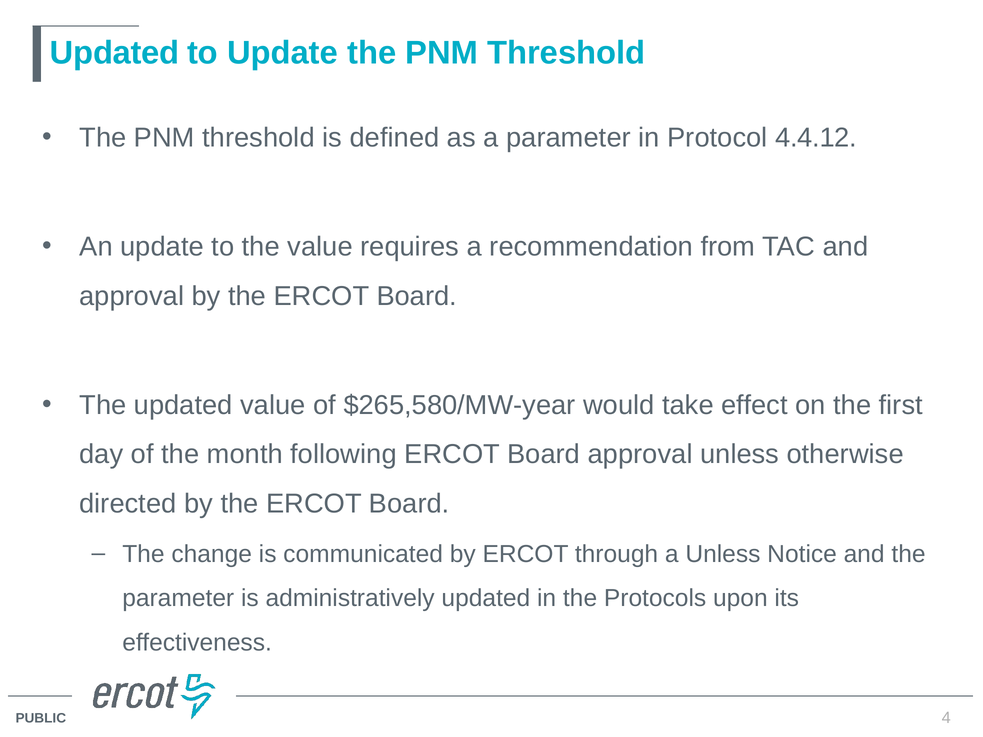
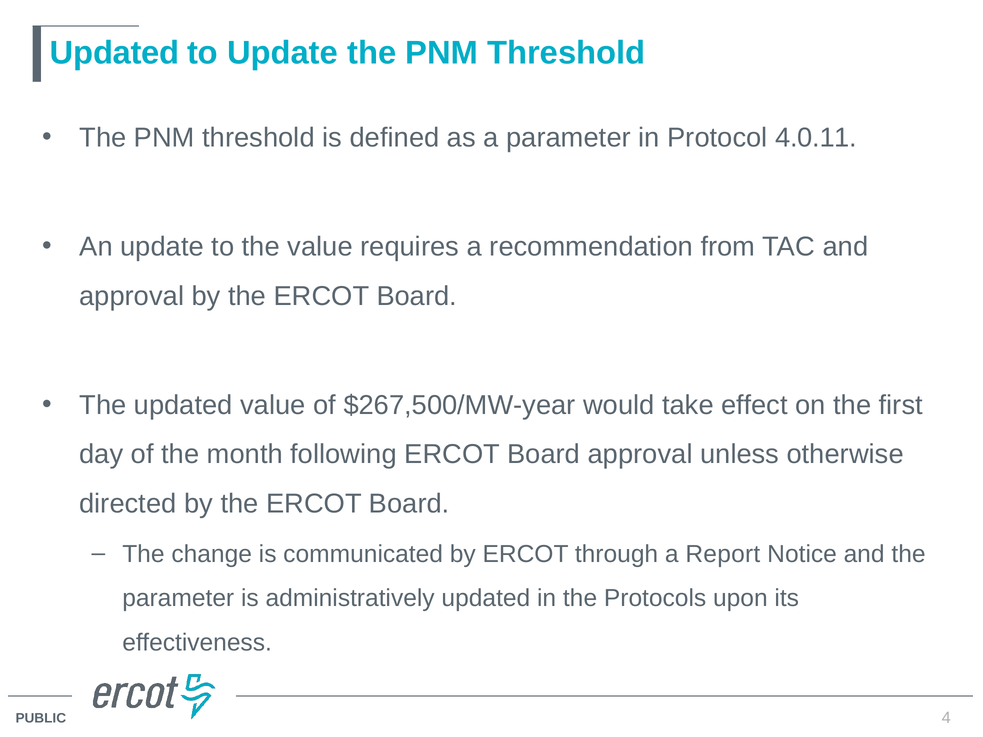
4.4.12: 4.4.12 -> 4.0.11
$265,580/MW-year: $265,580/MW-year -> $267,500/MW-year
a Unless: Unless -> Report
